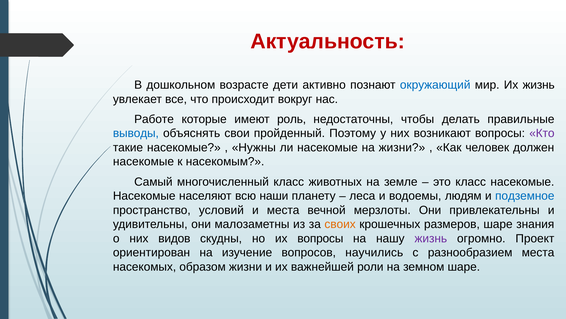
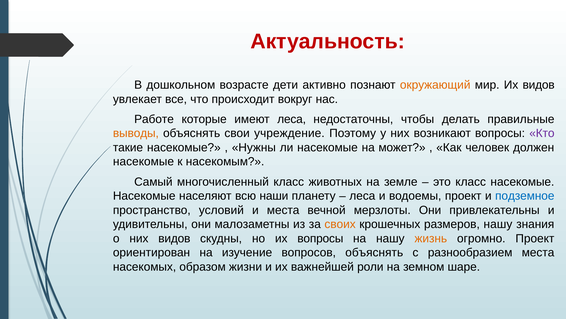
окружающий colour: blue -> orange
Их жизнь: жизнь -> видов
имеют роль: роль -> леса
выводы colour: blue -> orange
пройденный: пройденный -> учреждение
на жизни: жизни -> может
водоемы людям: людям -> проект
размеров шаре: шаре -> нашу
жизнь at (431, 238) colour: purple -> orange
вопросов научились: научились -> объяснять
